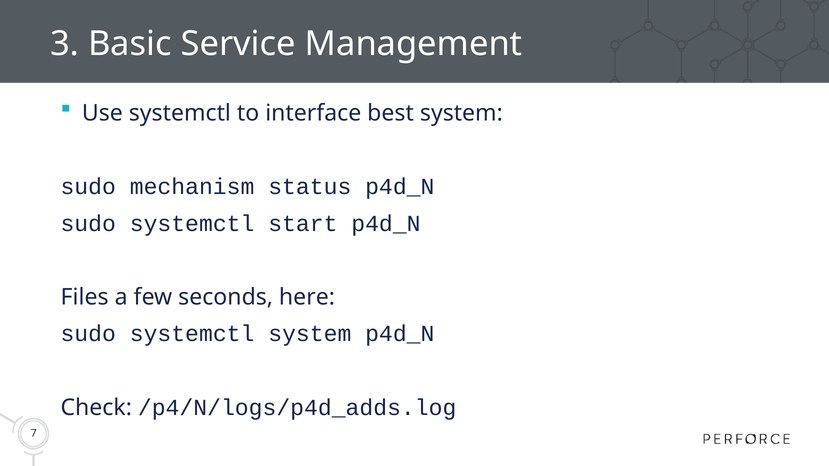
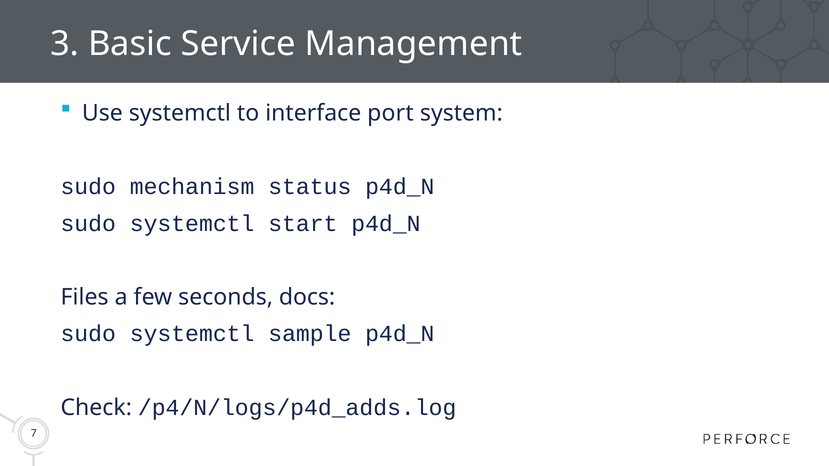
best: best -> port
here: here -> docs
systemctl system: system -> sample
